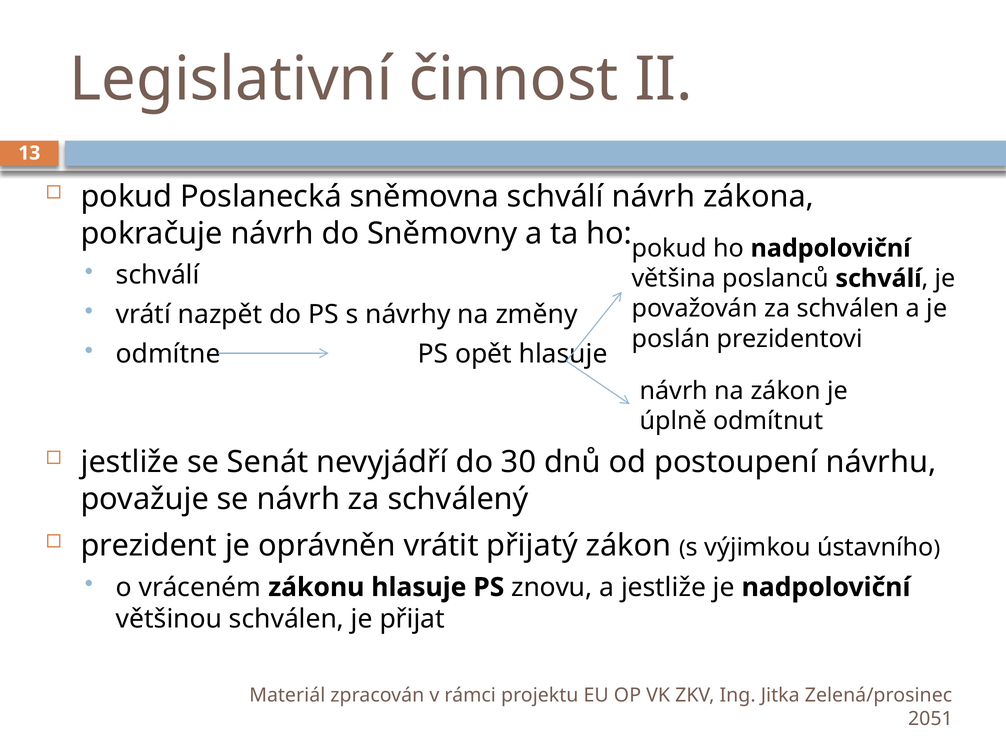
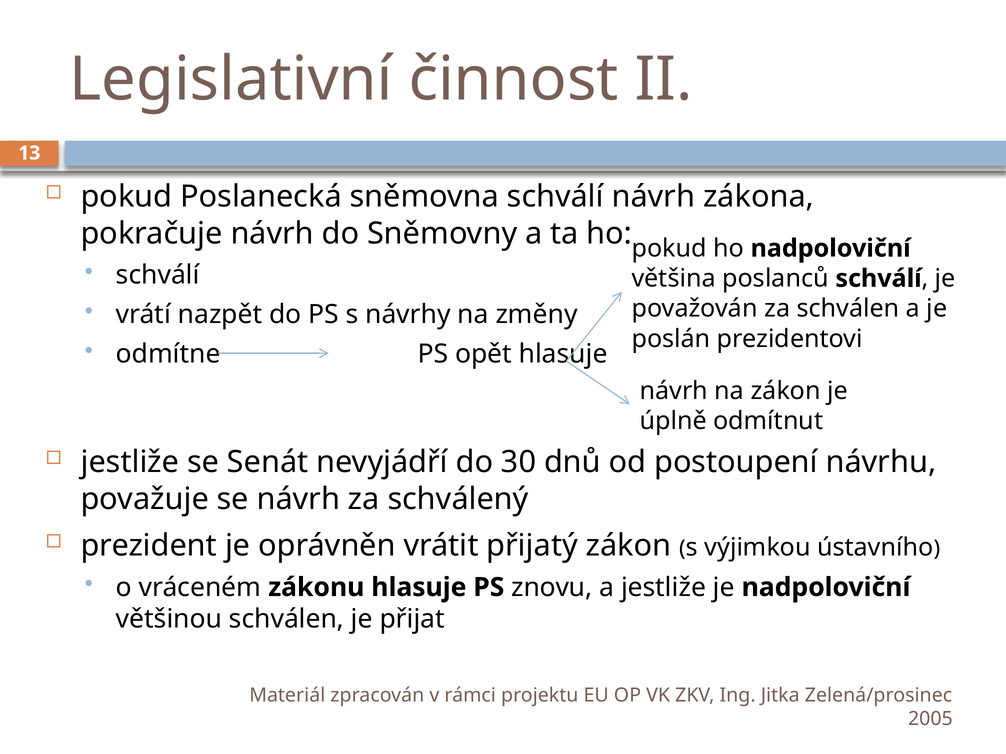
2051: 2051 -> 2005
